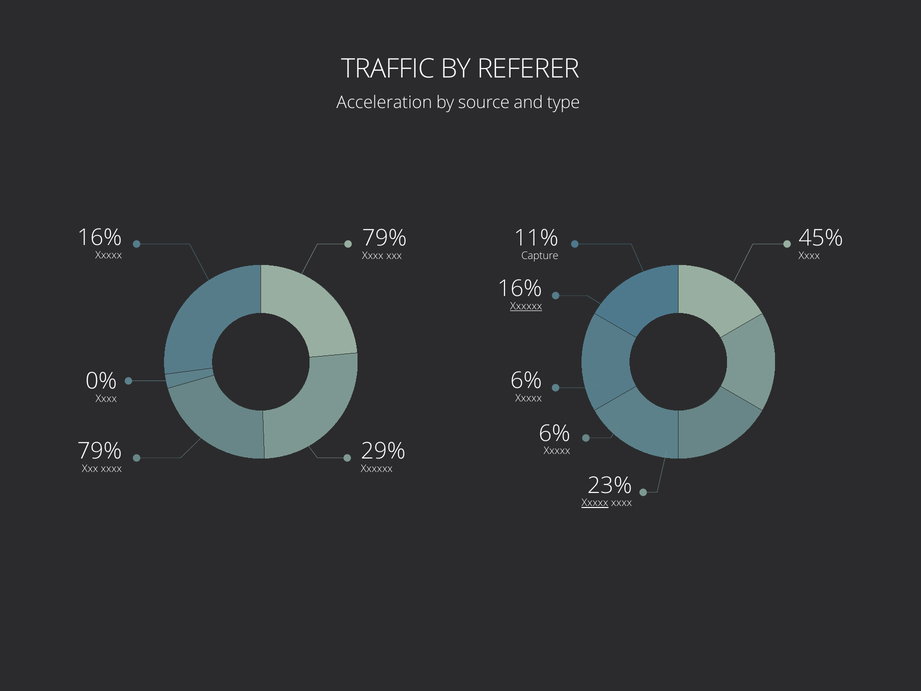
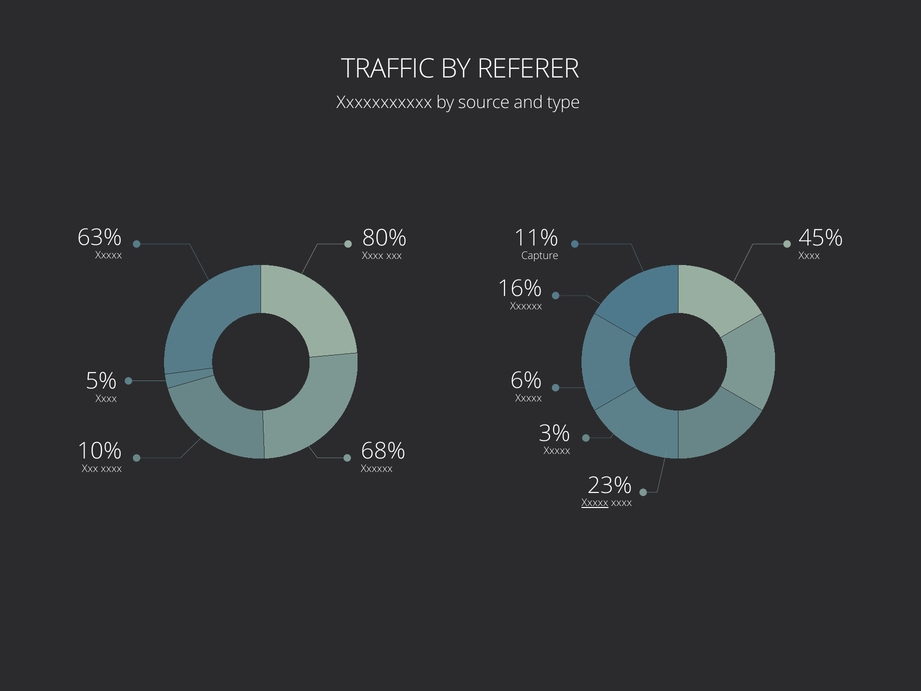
Acceleration: Acceleration -> Xxxxxxxxxxx
16% at (100, 238): 16% -> 63%
79% at (384, 238): 79% -> 80%
Xxxxxx at (526, 306) underline: present -> none
0%: 0% -> 5%
6% at (555, 433): 6% -> 3%
79% at (100, 451): 79% -> 10%
29%: 29% -> 68%
